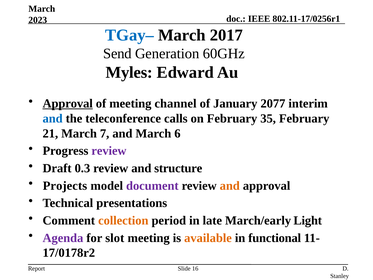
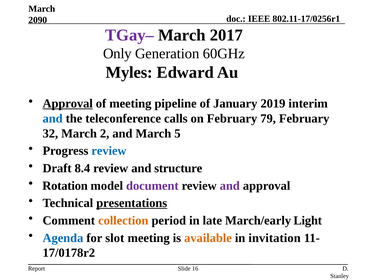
2023: 2023 -> 2090
TGay– colour: blue -> purple
Send: Send -> Only
channel: channel -> pipeline
2077: 2077 -> 2019
35: 35 -> 79
21: 21 -> 32
7: 7 -> 2
6: 6 -> 5
review at (109, 151) colour: purple -> blue
0.3: 0.3 -> 8.4
Projects: Projects -> Rotation
and at (230, 185) colour: orange -> purple
presentations underline: none -> present
Agenda colour: purple -> blue
functional: functional -> invitation
